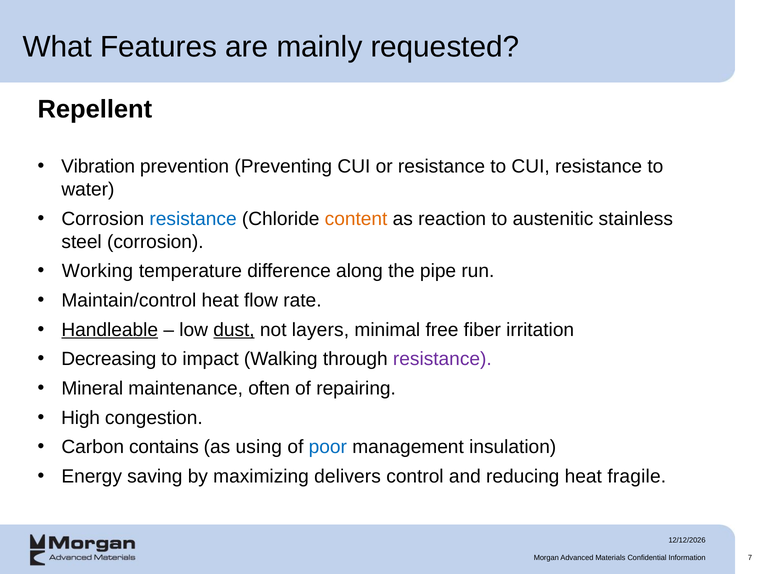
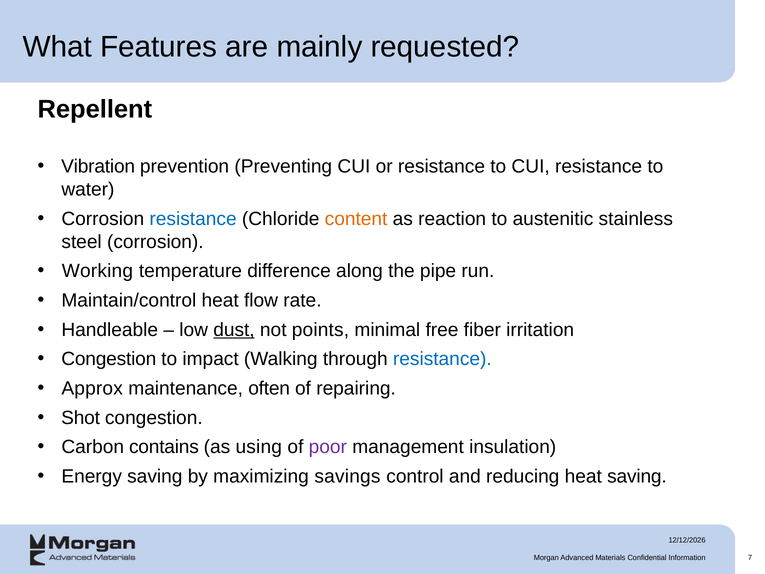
Handleable underline: present -> none
layers: layers -> points
Decreasing at (109, 359): Decreasing -> Congestion
resistance at (442, 359) colour: purple -> blue
Mineral: Mineral -> Approx
High: High -> Shot
poor colour: blue -> purple
delivers: delivers -> savings
heat fragile: fragile -> saving
